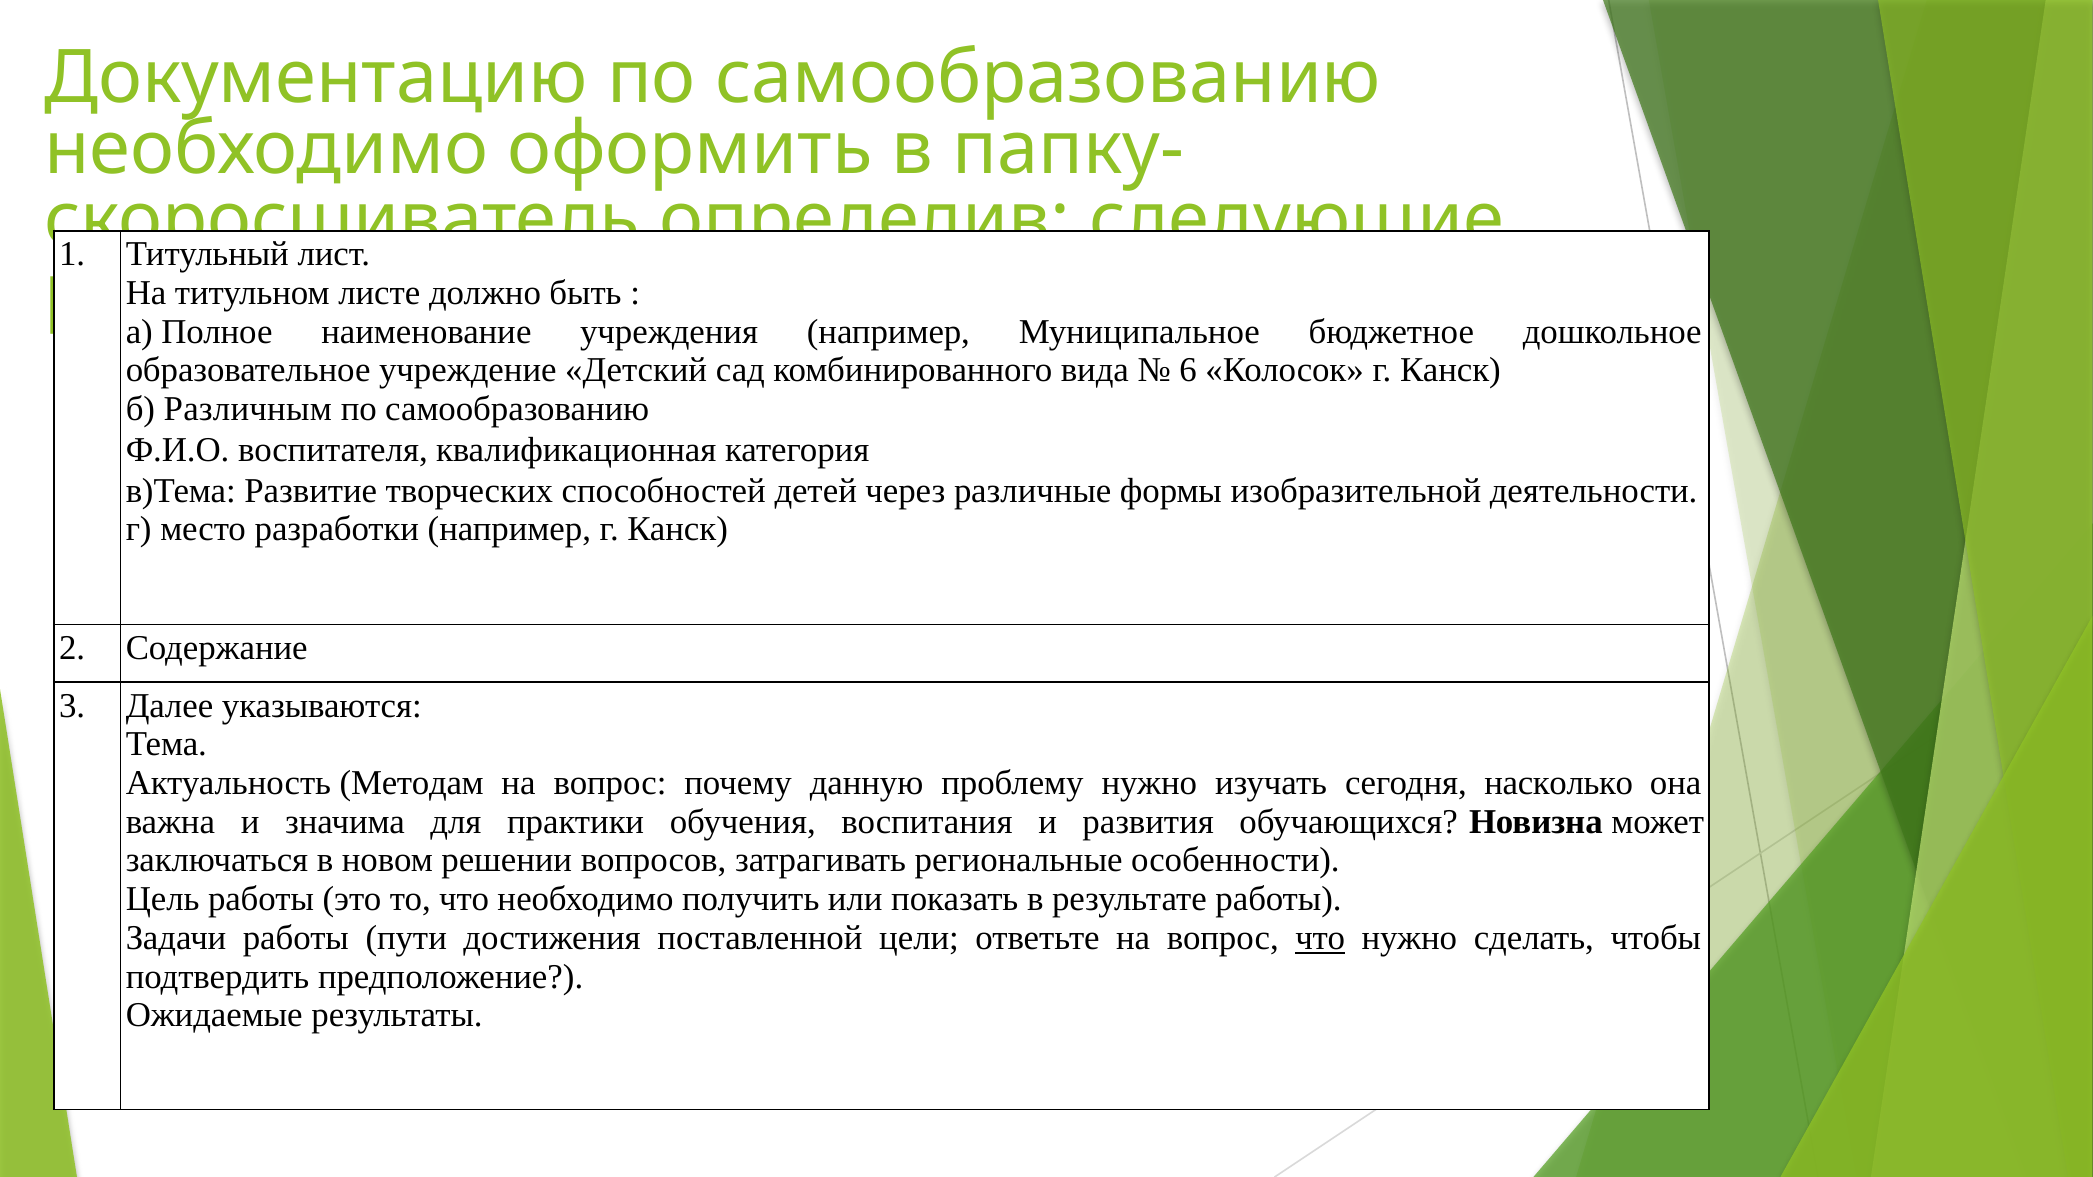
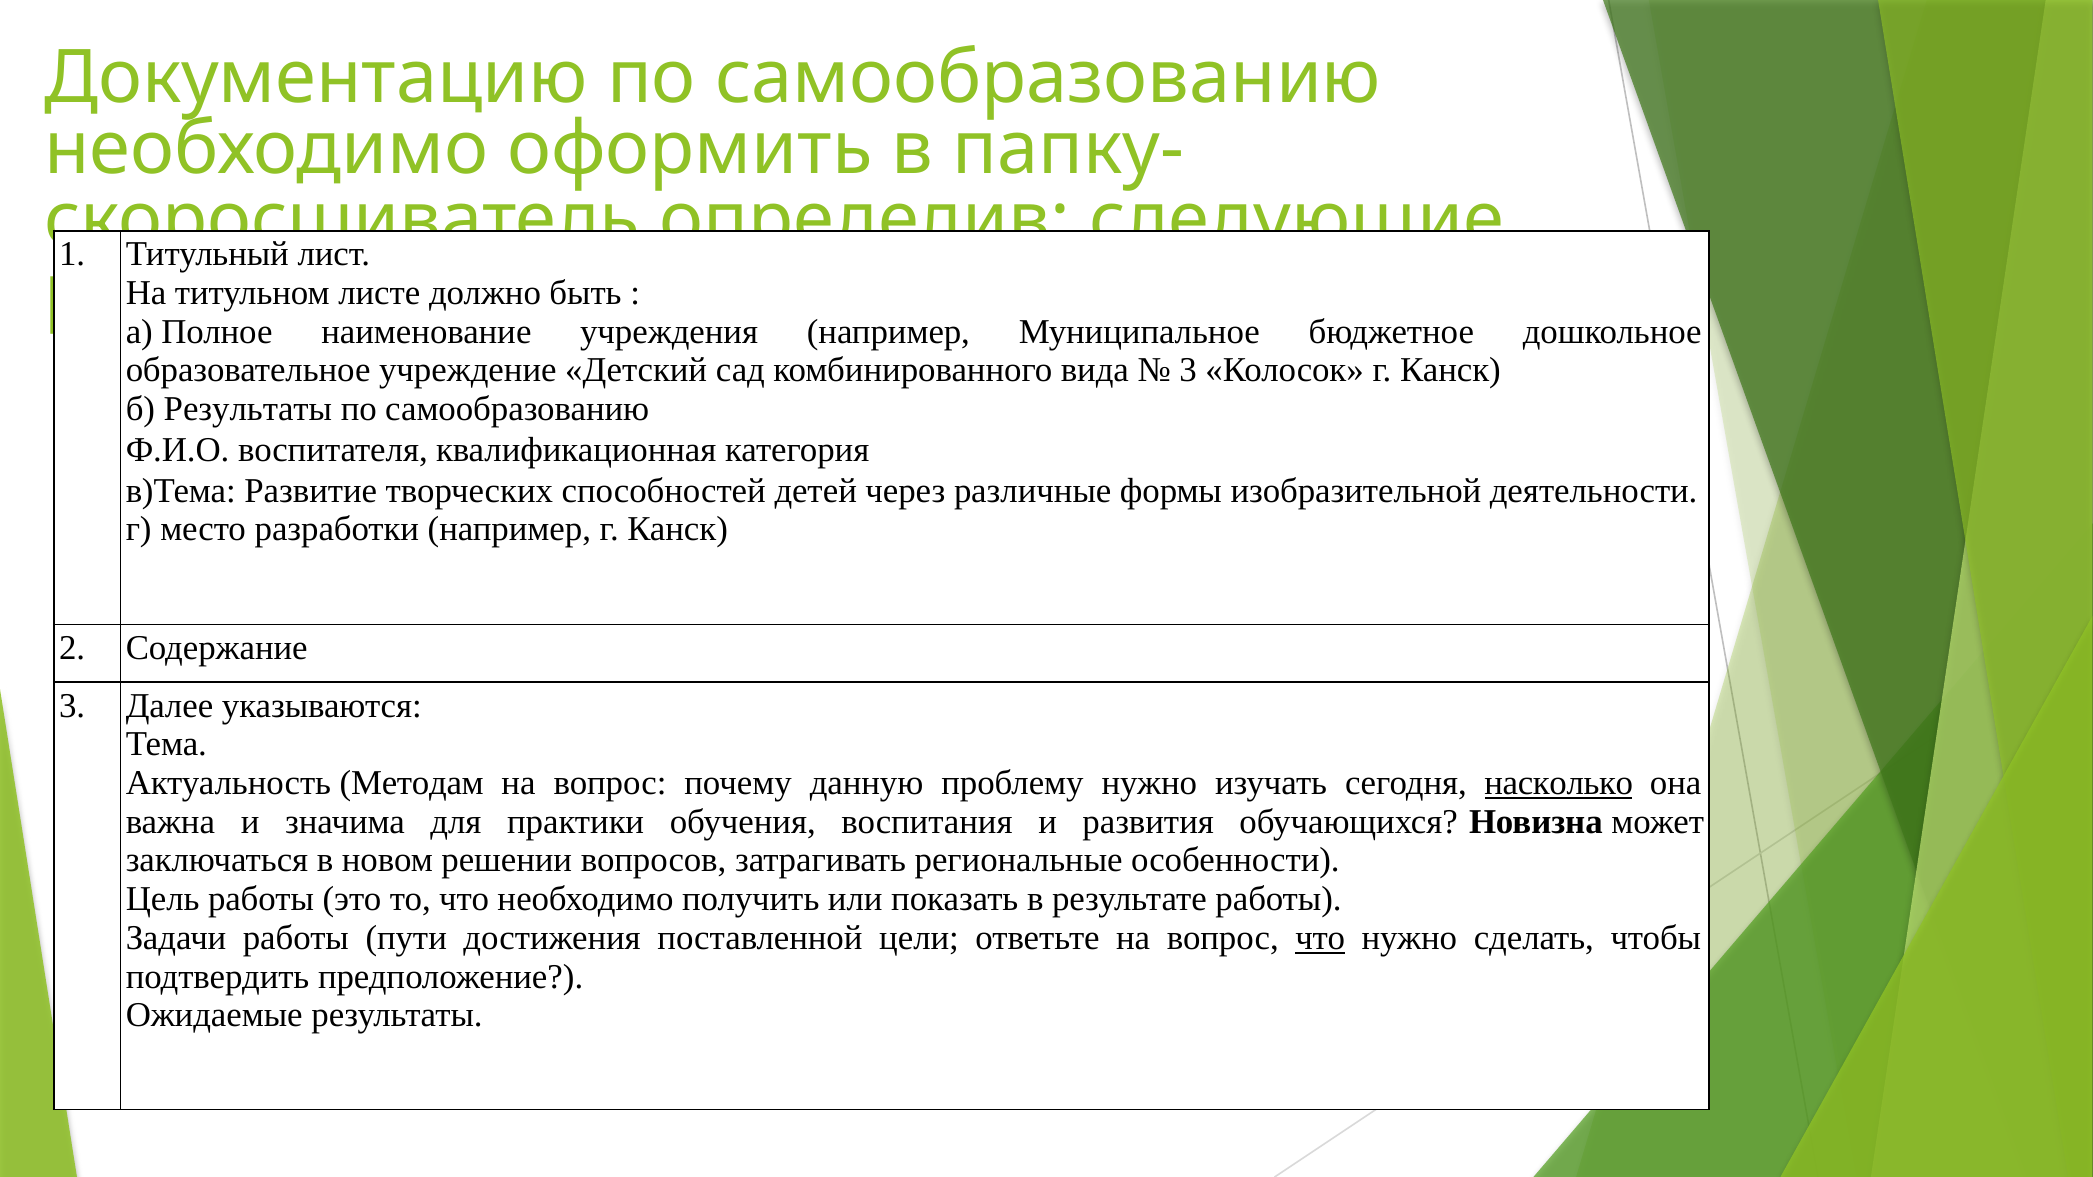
6 at (1188, 370): 6 -> 3
б Различным: Различным -> Результаты
насколько underline: none -> present
